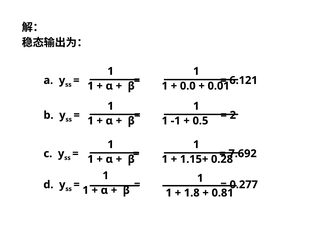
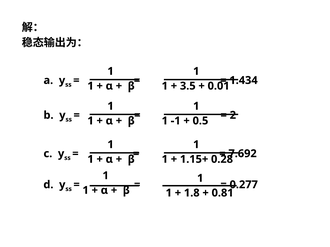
6.121: 6.121 -> 1.434
0.0: 0.0 -> 3.5
